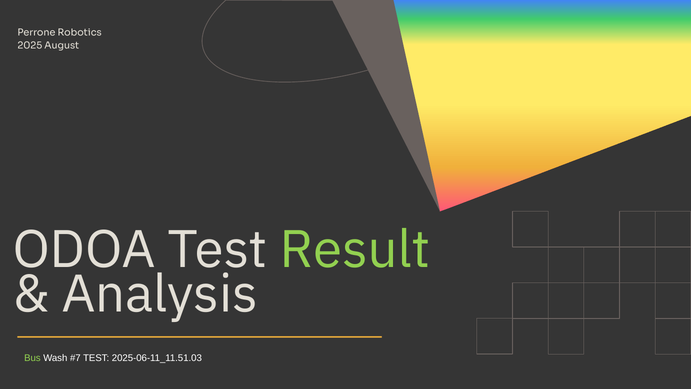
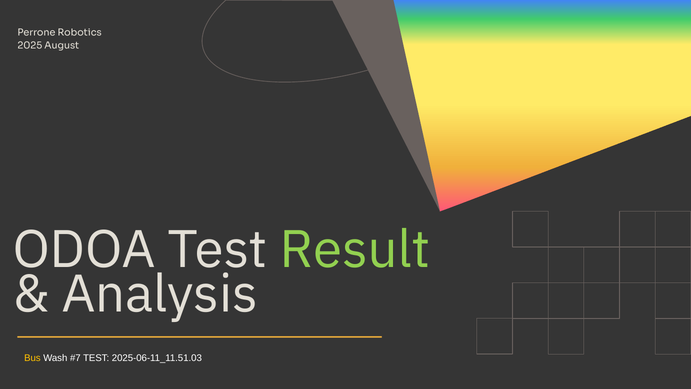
Bus colour: light green -> yellow
